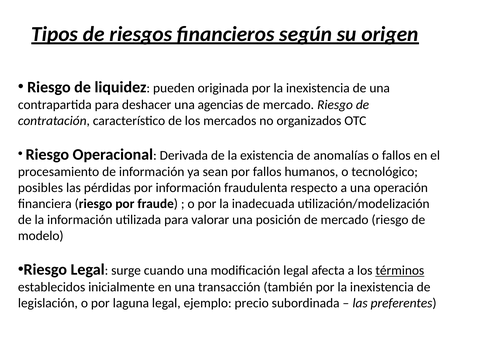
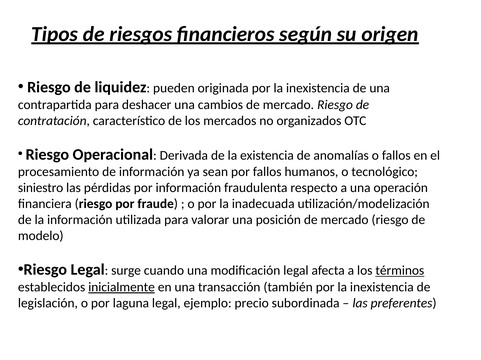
agencias: agencias -> cambios
posibles: posibles -> siniestro
inicialmente underline: none -> present
